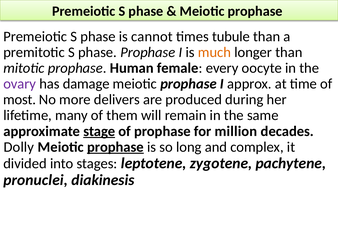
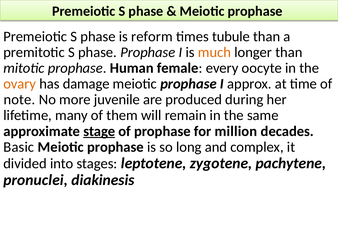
cannot: cannot -> reform
ovary colour: purple -> orange
most: most -> note
delivers: delivers -> juvenile
Dolly: Dolly -> Basic
prophase at (115, 147) underline: present -> none
